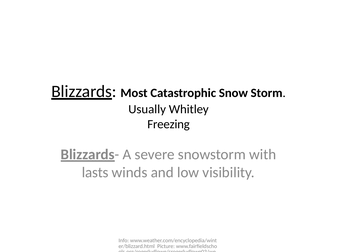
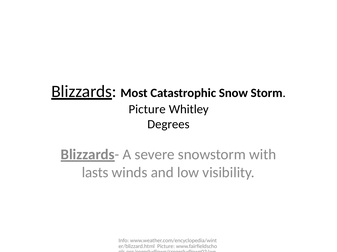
Usually at (147, 109): Usually -> Picture
Freezing: Freezing -> Degrees
